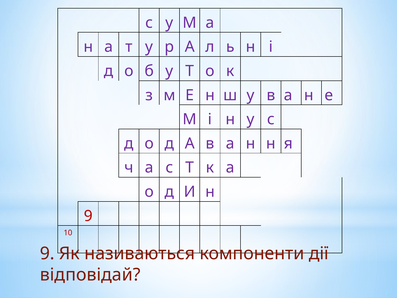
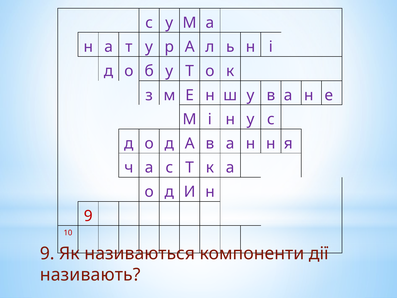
відповідай: відповідай -> називають
